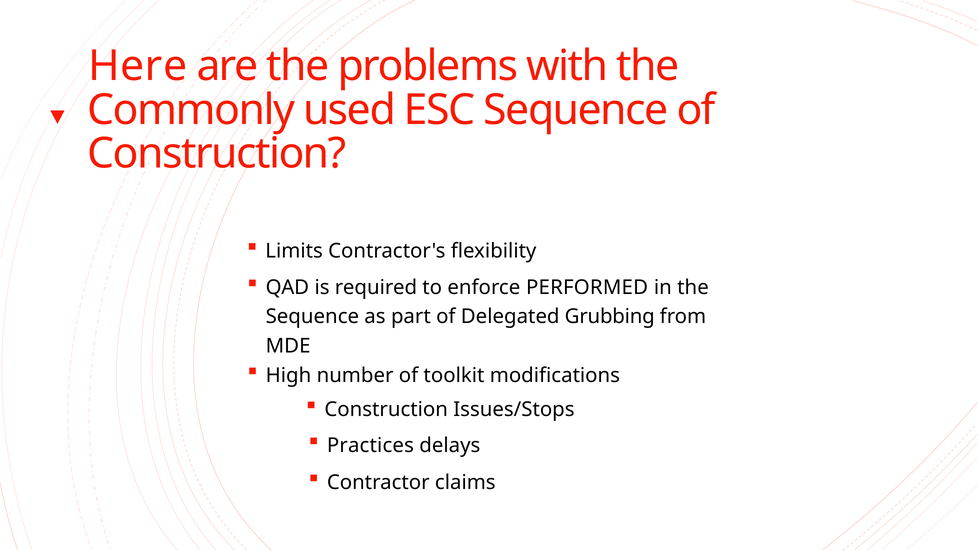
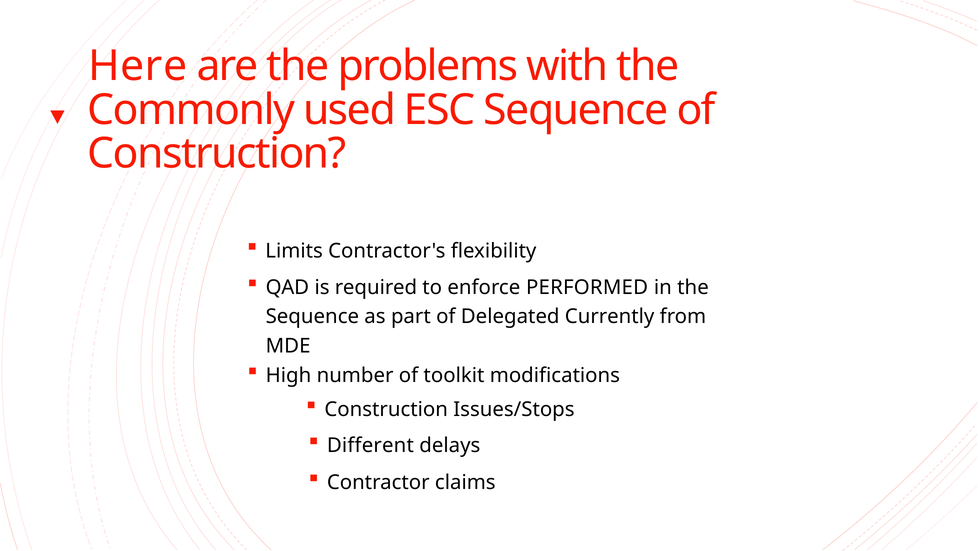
Grubbing: Grubbing -> Currently
Practices: Practices -> Different
